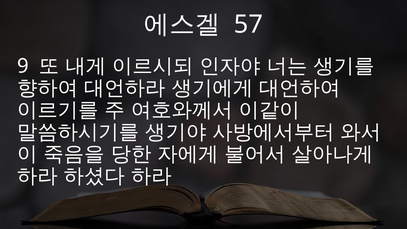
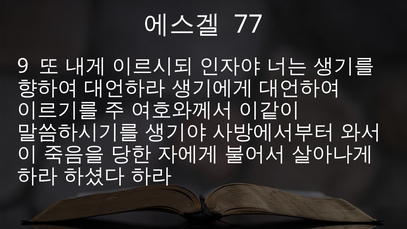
57: 57 -> 77
